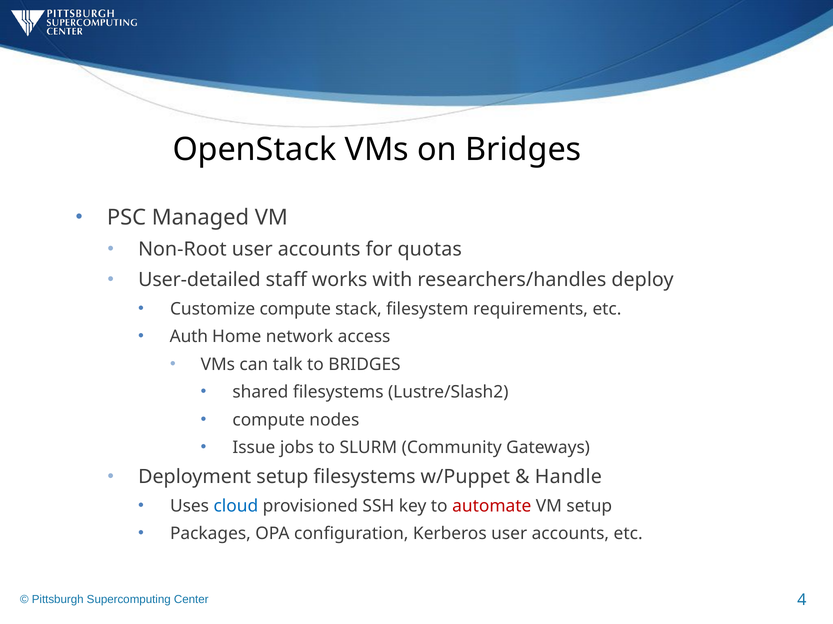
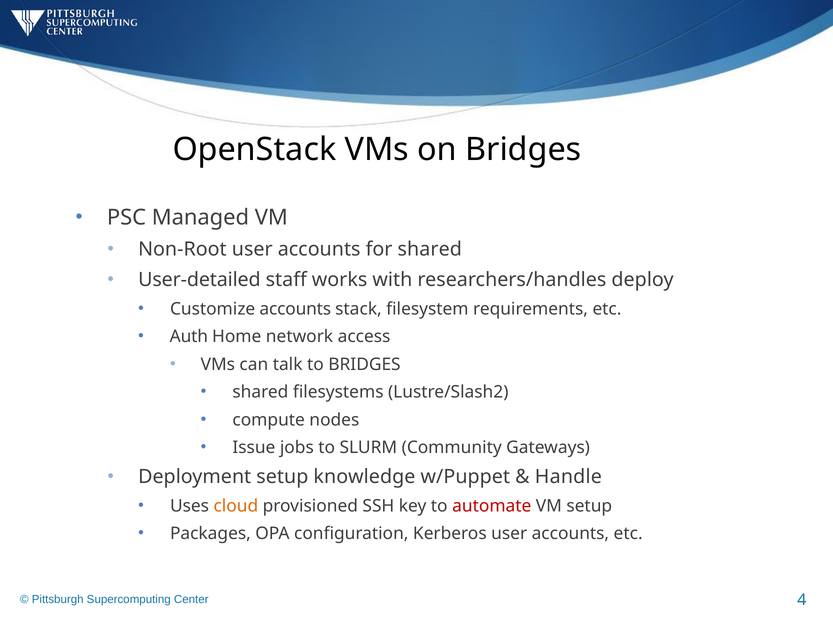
for quotas: quotas -> shared
Customize compute: compute -> accounts
setup filesystems: filesystems -> knowledge
cloud colour: blue -> orange
